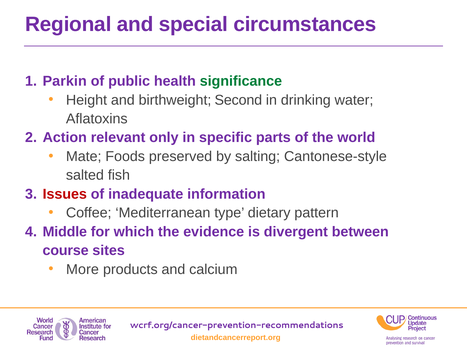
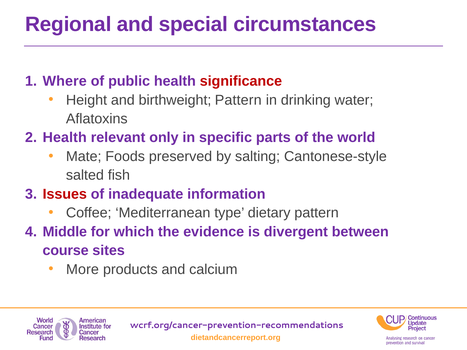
Parkin: Parkin -> Where
significance colour: green -> red
birthweight Second: Second -> Pattern
Action at (65, 138): Action -> Health
